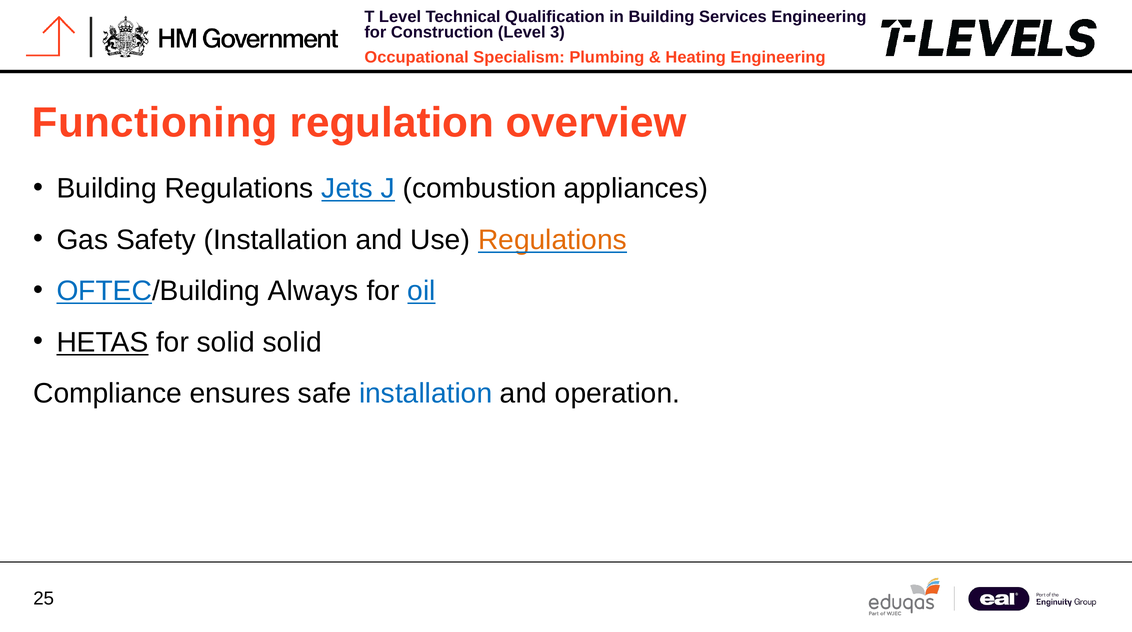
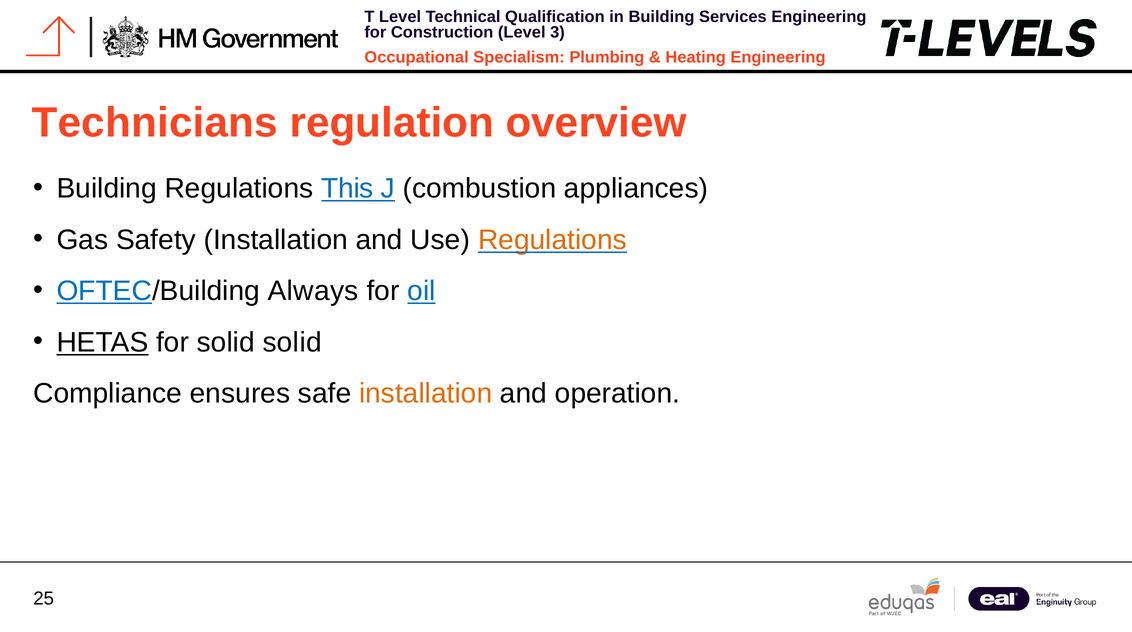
Functioning: Functioning -> Technicians
Jets: Jets -> This
installation at (426, 394) colour: blue -> orange
